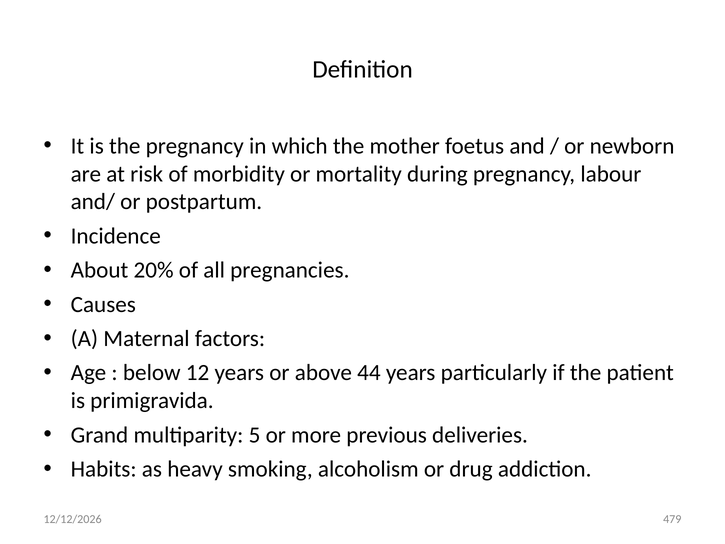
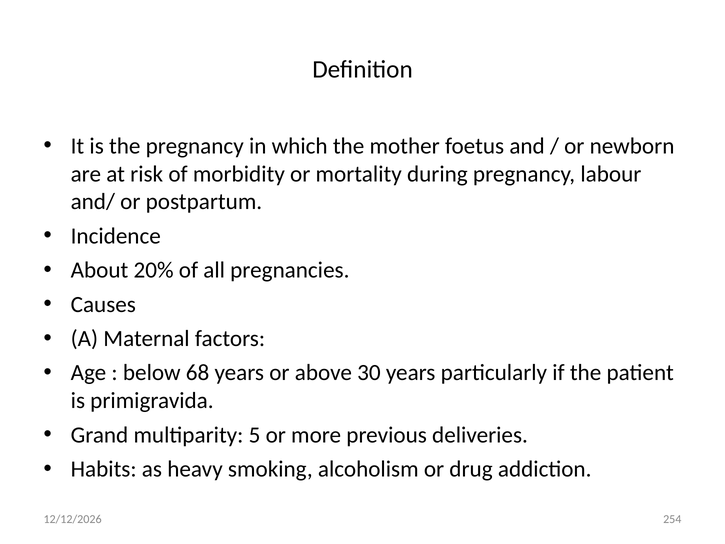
12: 12 -> 68
44: 44 -> 30
479: 479 -> 254
